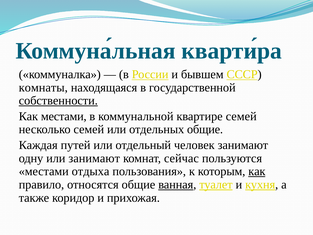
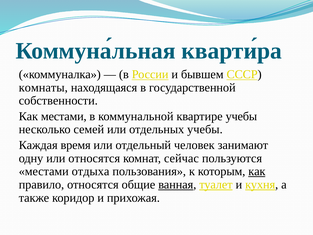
собственности underline: present -> none
квартире семей: семей -> учебы
отдельных общие: общие -> учебы
путей: путей -> время
или занимают: занимают -> относятся
